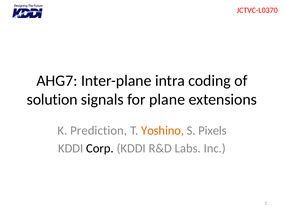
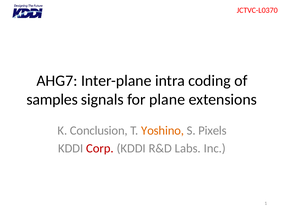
solution: solution -> samples
Prediction: Prediction -> Conclusion
Corp colour: black -> red
